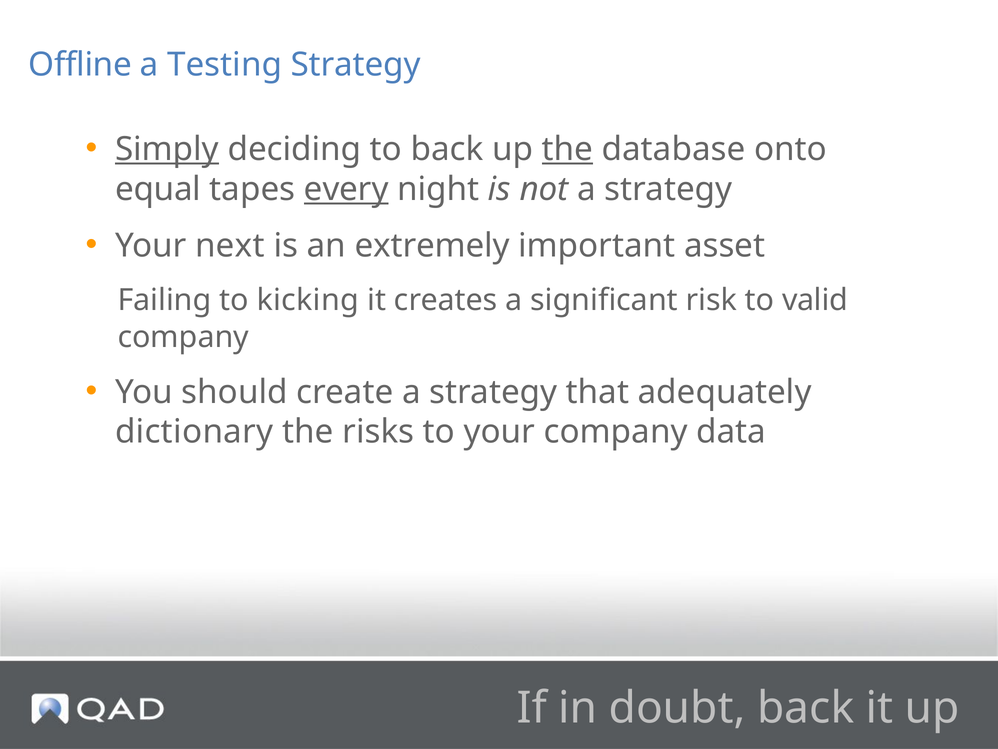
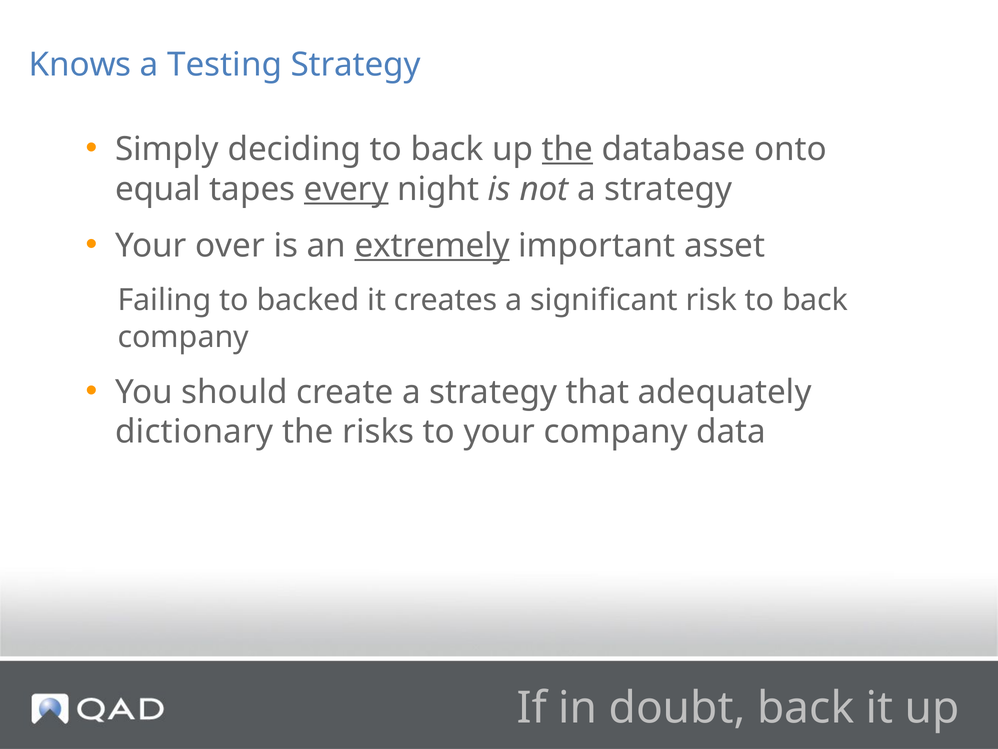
Offline: Offline -> Knows
Simply underline: present -> none
next: next -> over
extremely underline: none -> present
kicking: kicking -> backed
risk to valid: valid -> back
